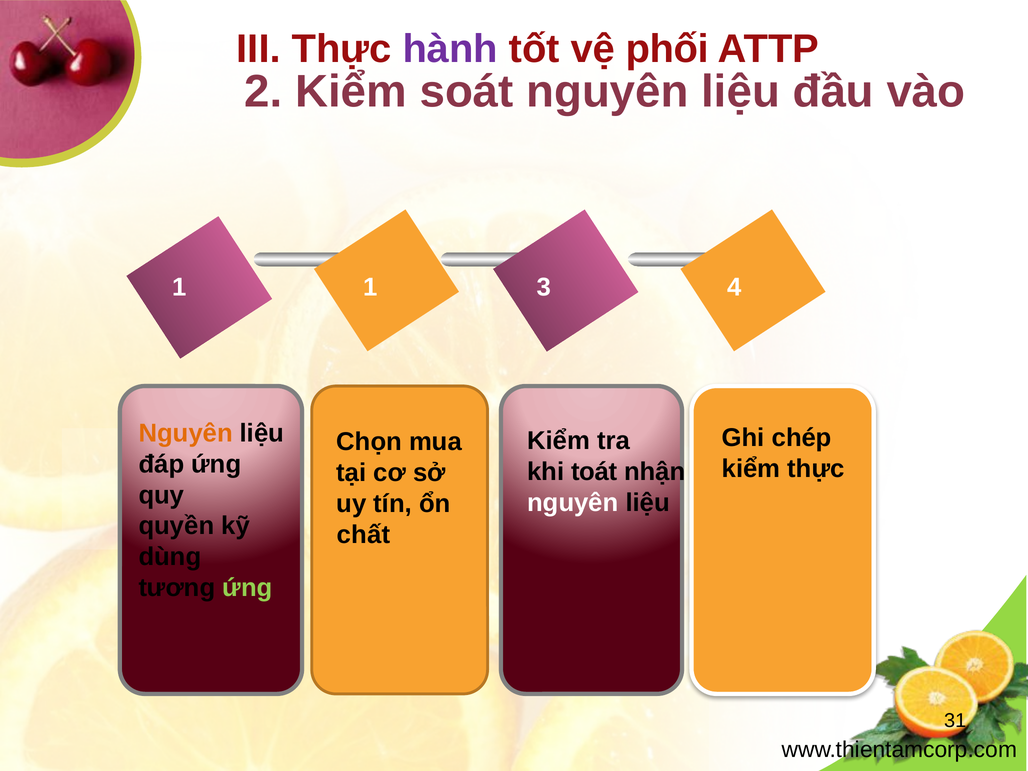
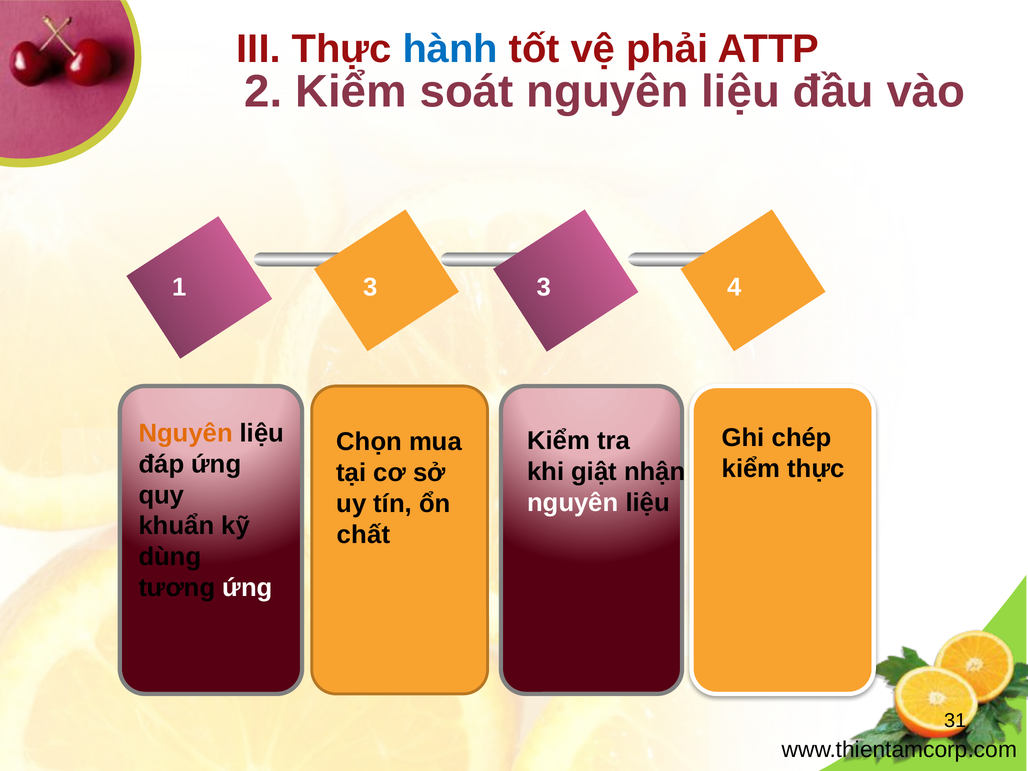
hành colour: purple -> blue
phối: phối -> phải
1 1: 1 -> 3
toát: toát -> giật
quyền: quyền -> khuẩn
ứng at (247, 588) colour: light green -> white
